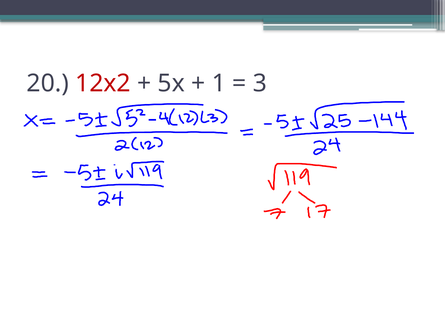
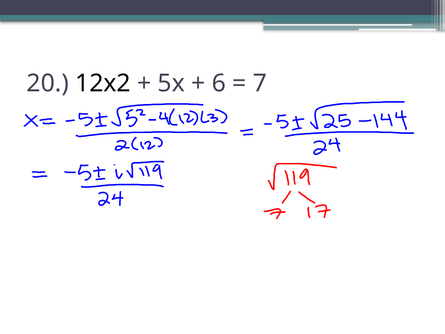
12x2 colour: red -> black
1: 1 -> 6
3: 3 -> 7
